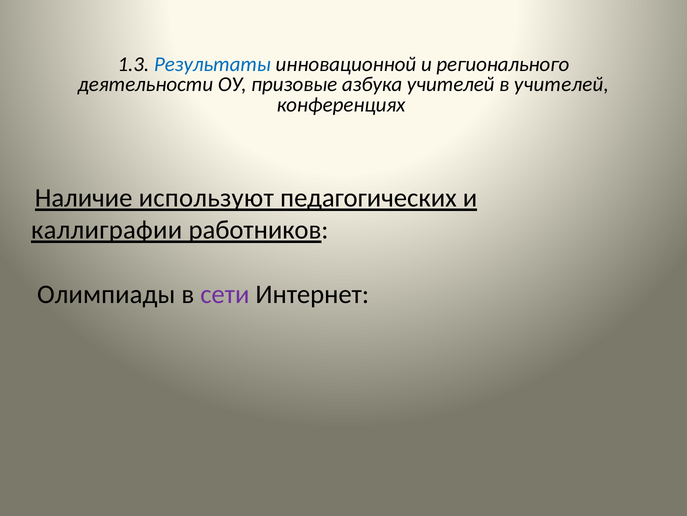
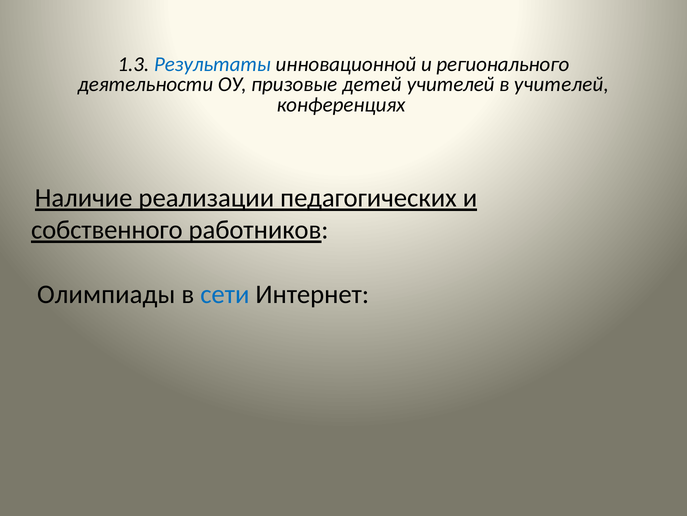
азбука: азбука -> детей
используют: используют -> реализации
каллиграфии: каллиграфии -> собственного
сети colour: purple -> blue
